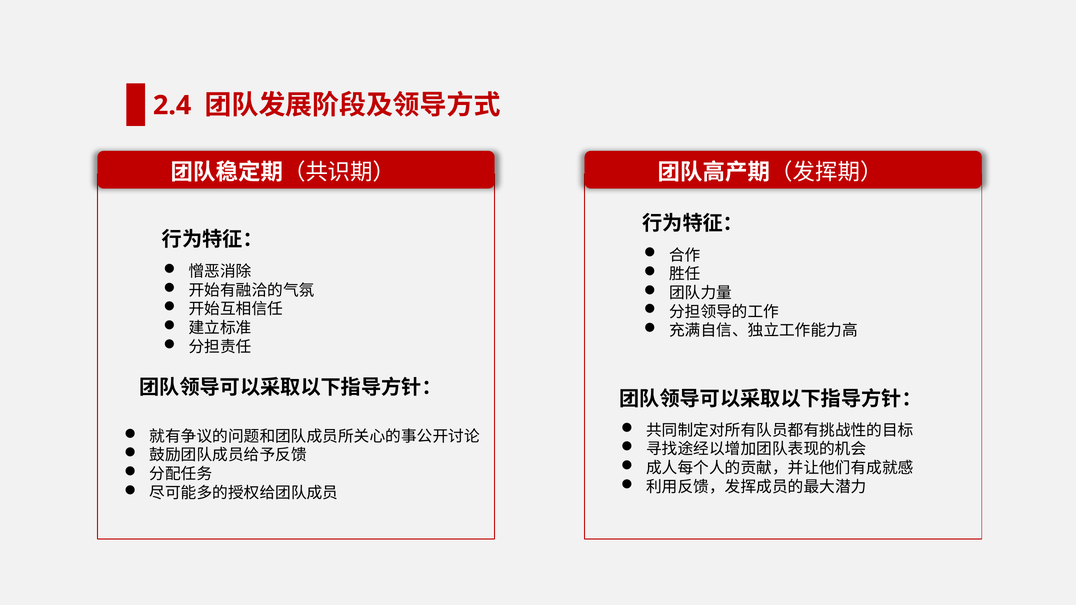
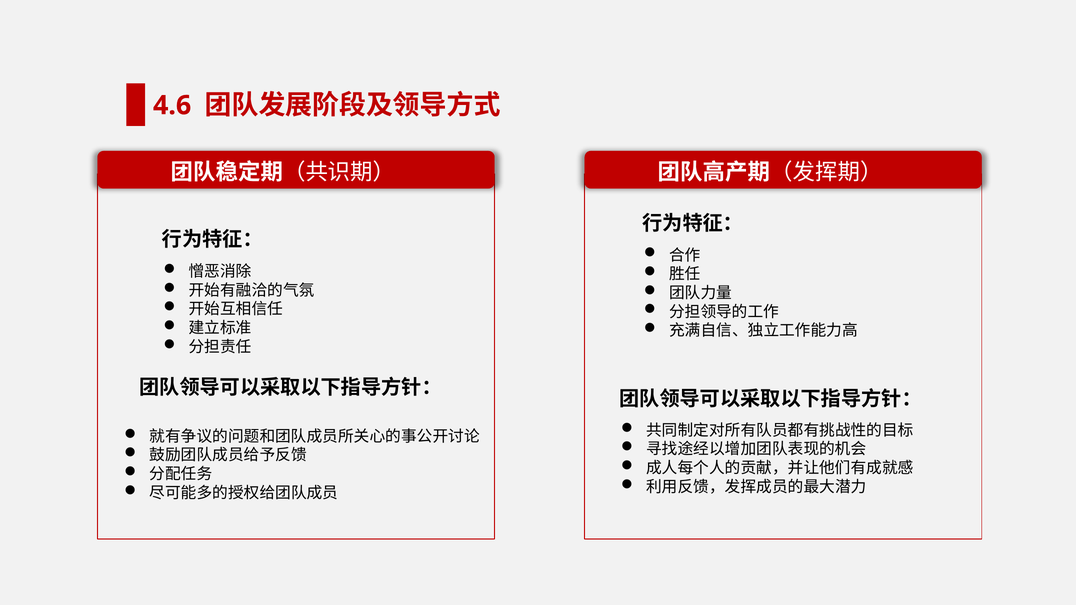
2.4: 2.4 -> 4.6
